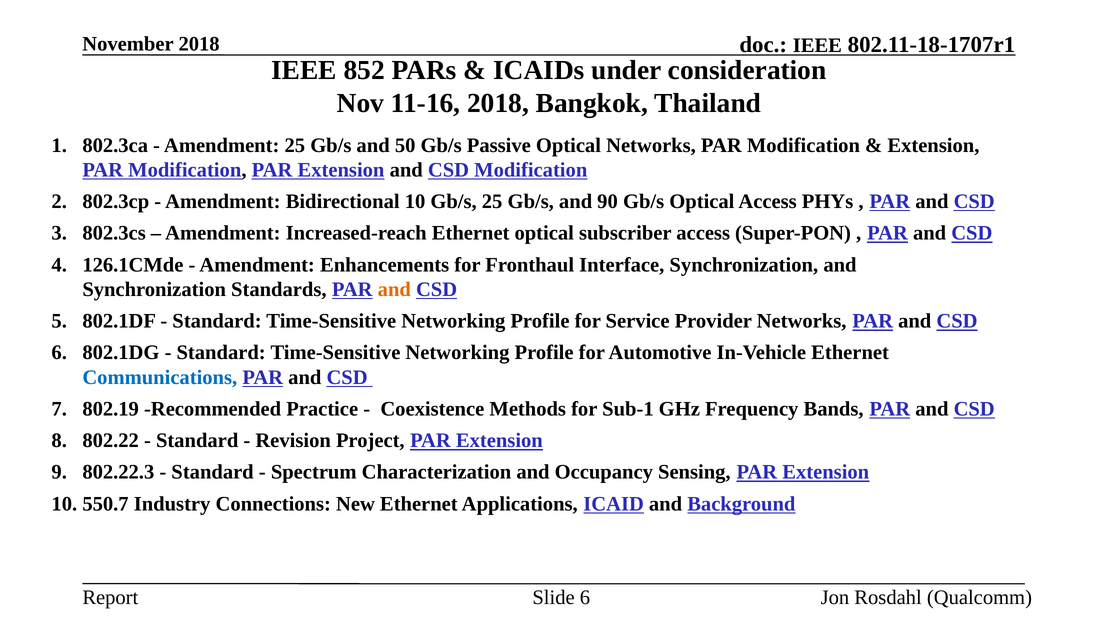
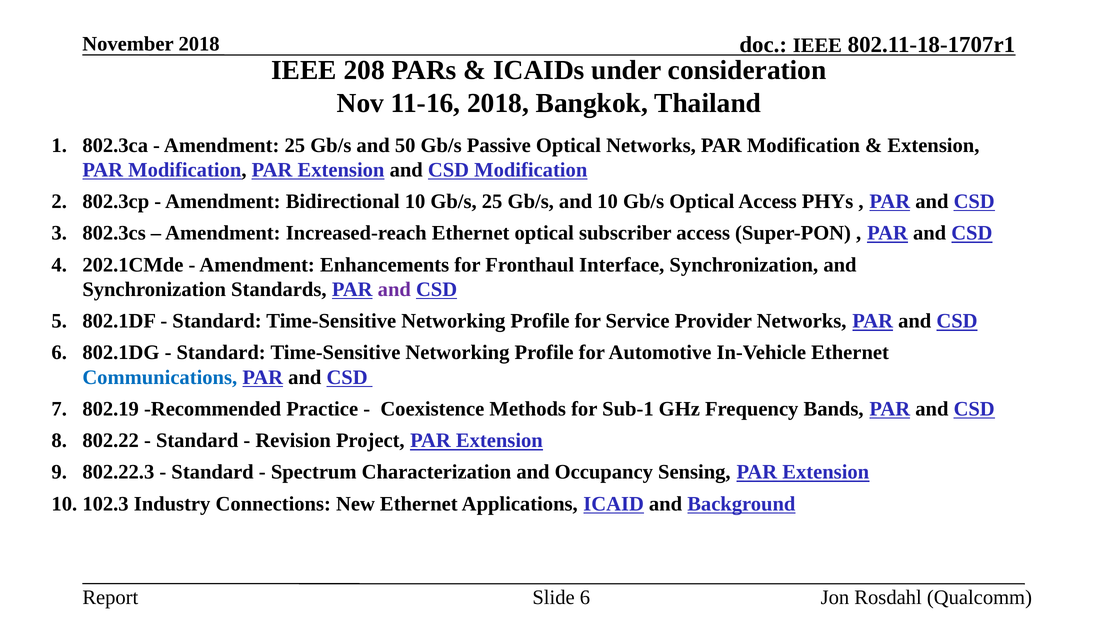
852: 852 -> 208
and 90: 90 -> 10
126.1CMde: 126.1CMde -> 202.1CMde
and at (394, 289) colour: orange -> purple
550.7: 550.7 -> 102.3
